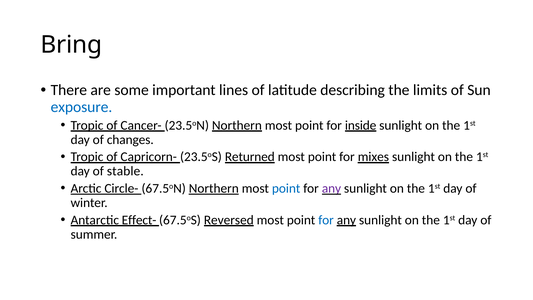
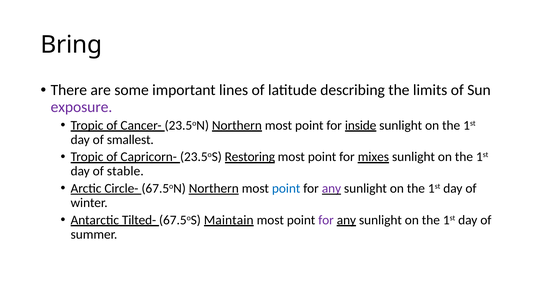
exposure colour: blue -> purple
changes: changes -> smallest
Returned: Returned -> Restoring
Effect-: Effect- -> Tilted-
Reversed: Reversed -> Maintain
for at (326, 220) colour: blue -> purple
